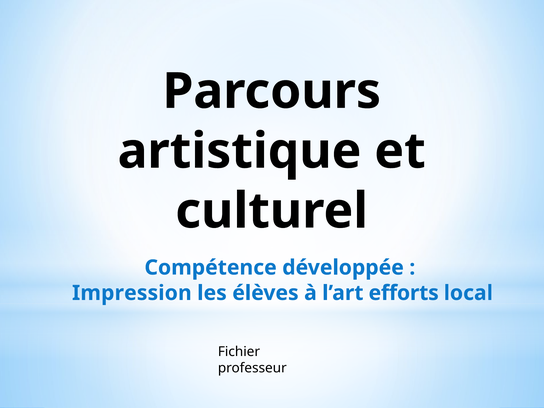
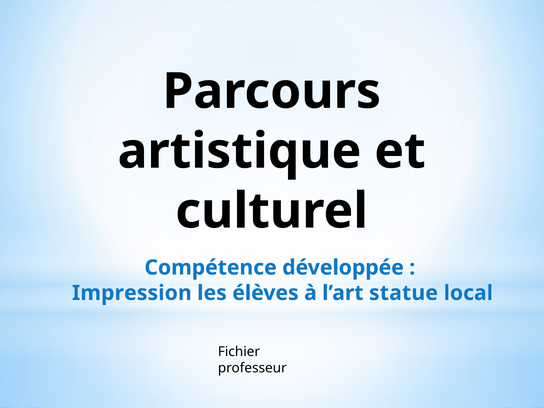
efforts: efforts -> statue
